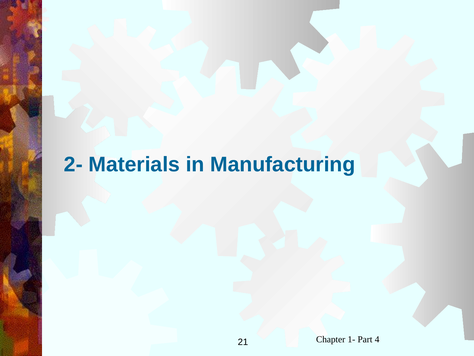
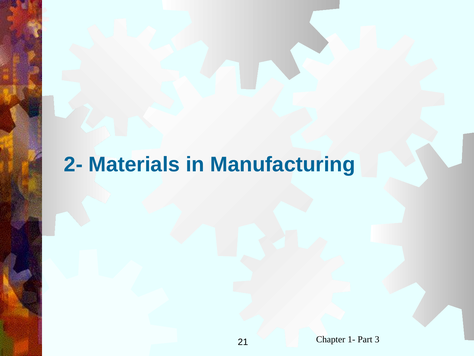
4: 4 -> 3
